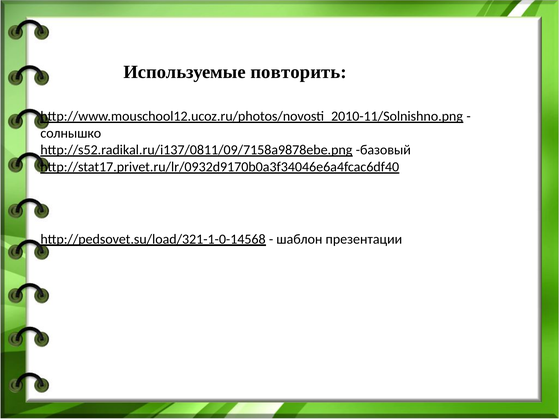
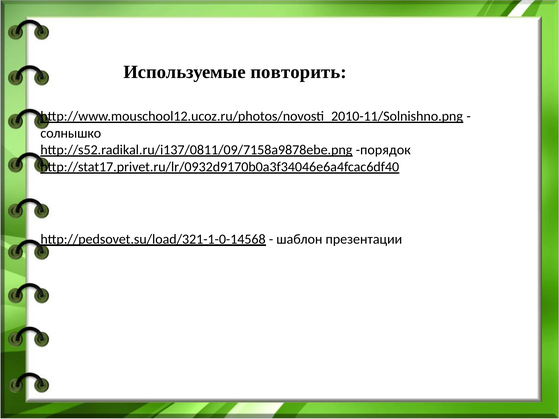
базовый: базовый -> порядок
